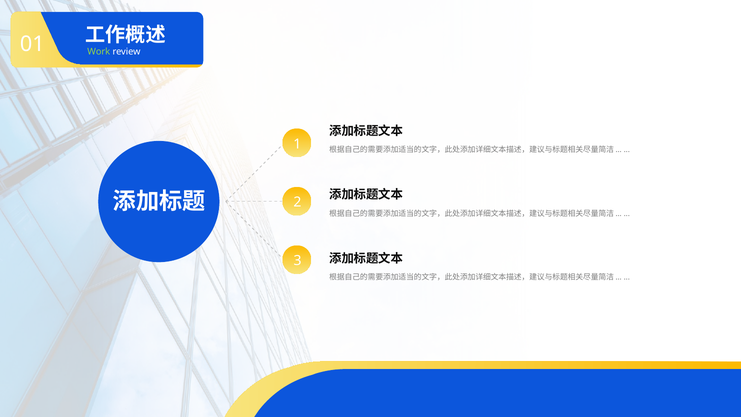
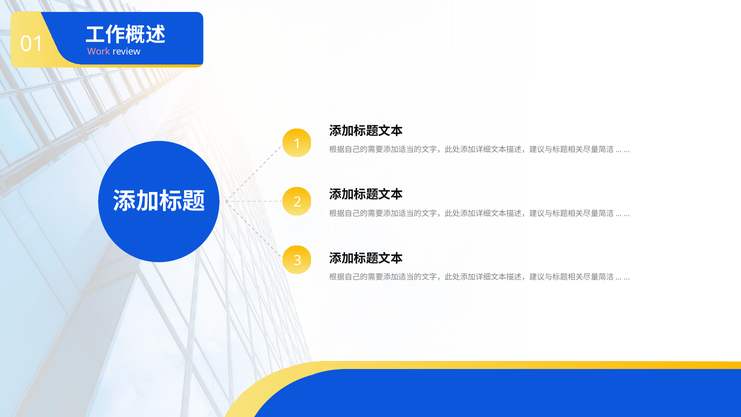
Work colour: light green -> pink
